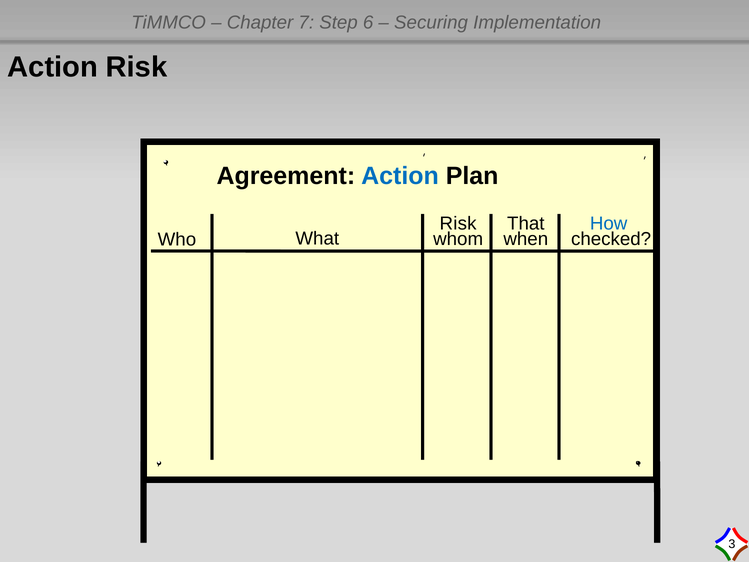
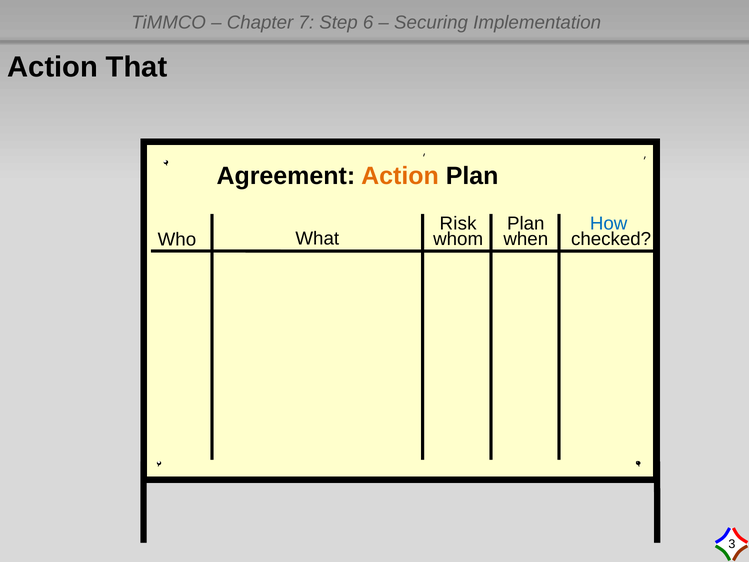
Action Risk: Risk -> That
Action at (400, 176) colour: blue -> orange
That at (526, 223): That -> Plan
